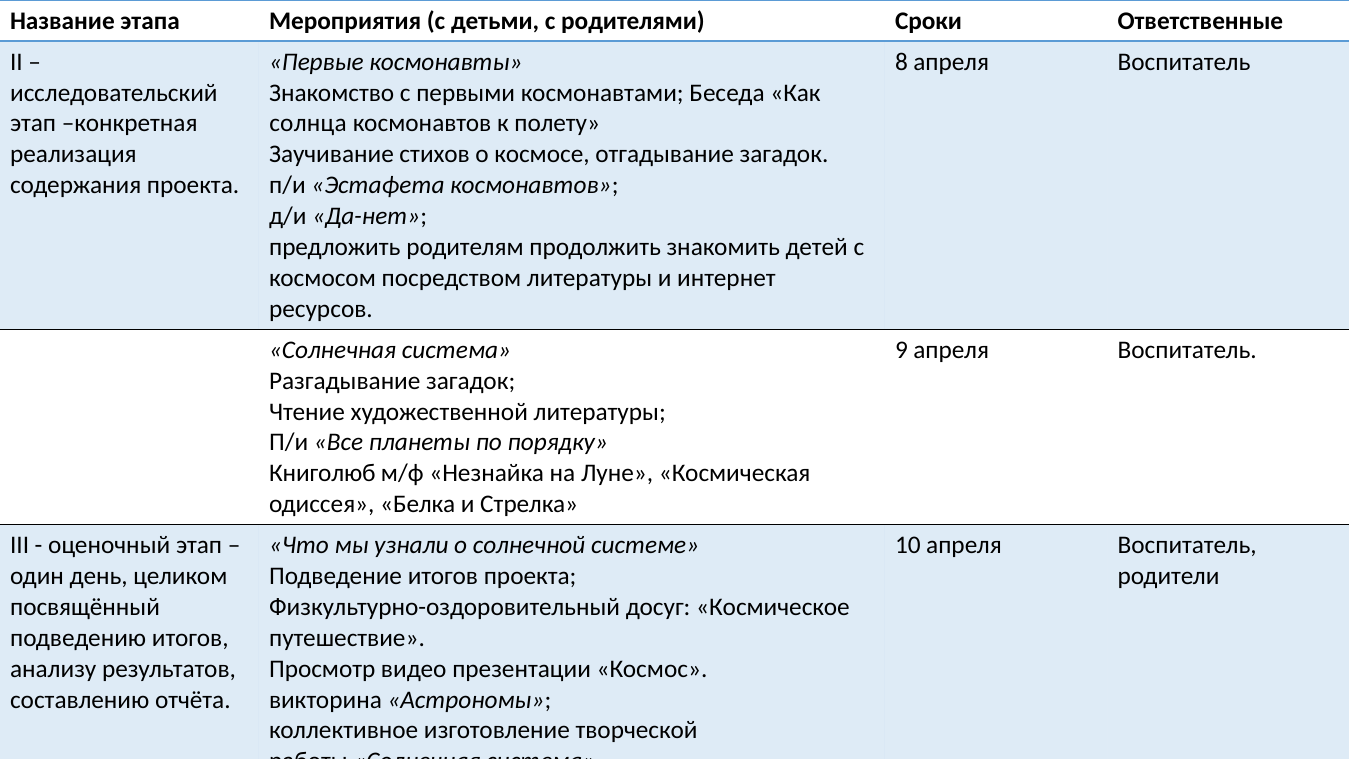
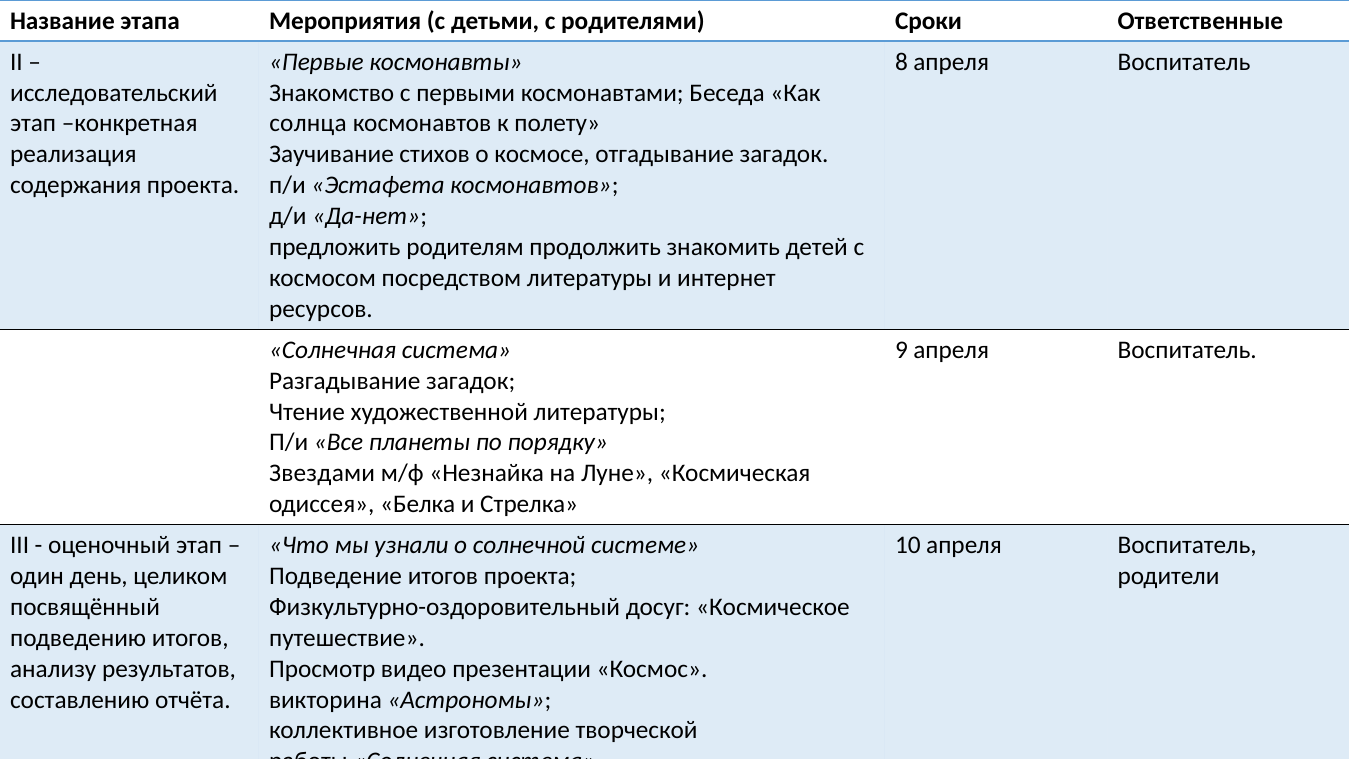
Книголюб: Книголюб -> Звездами
